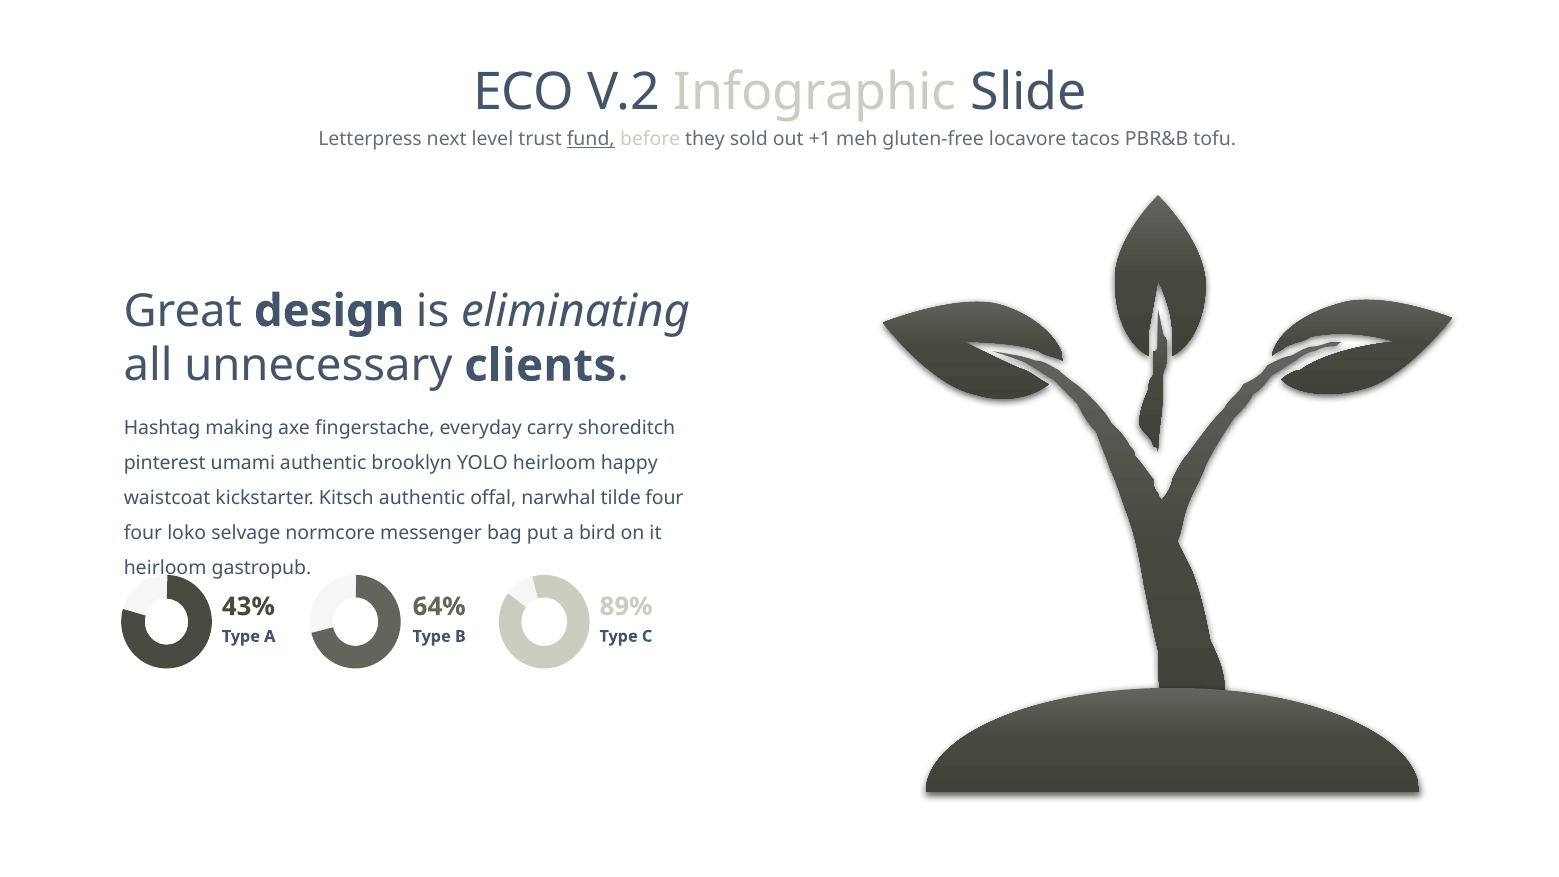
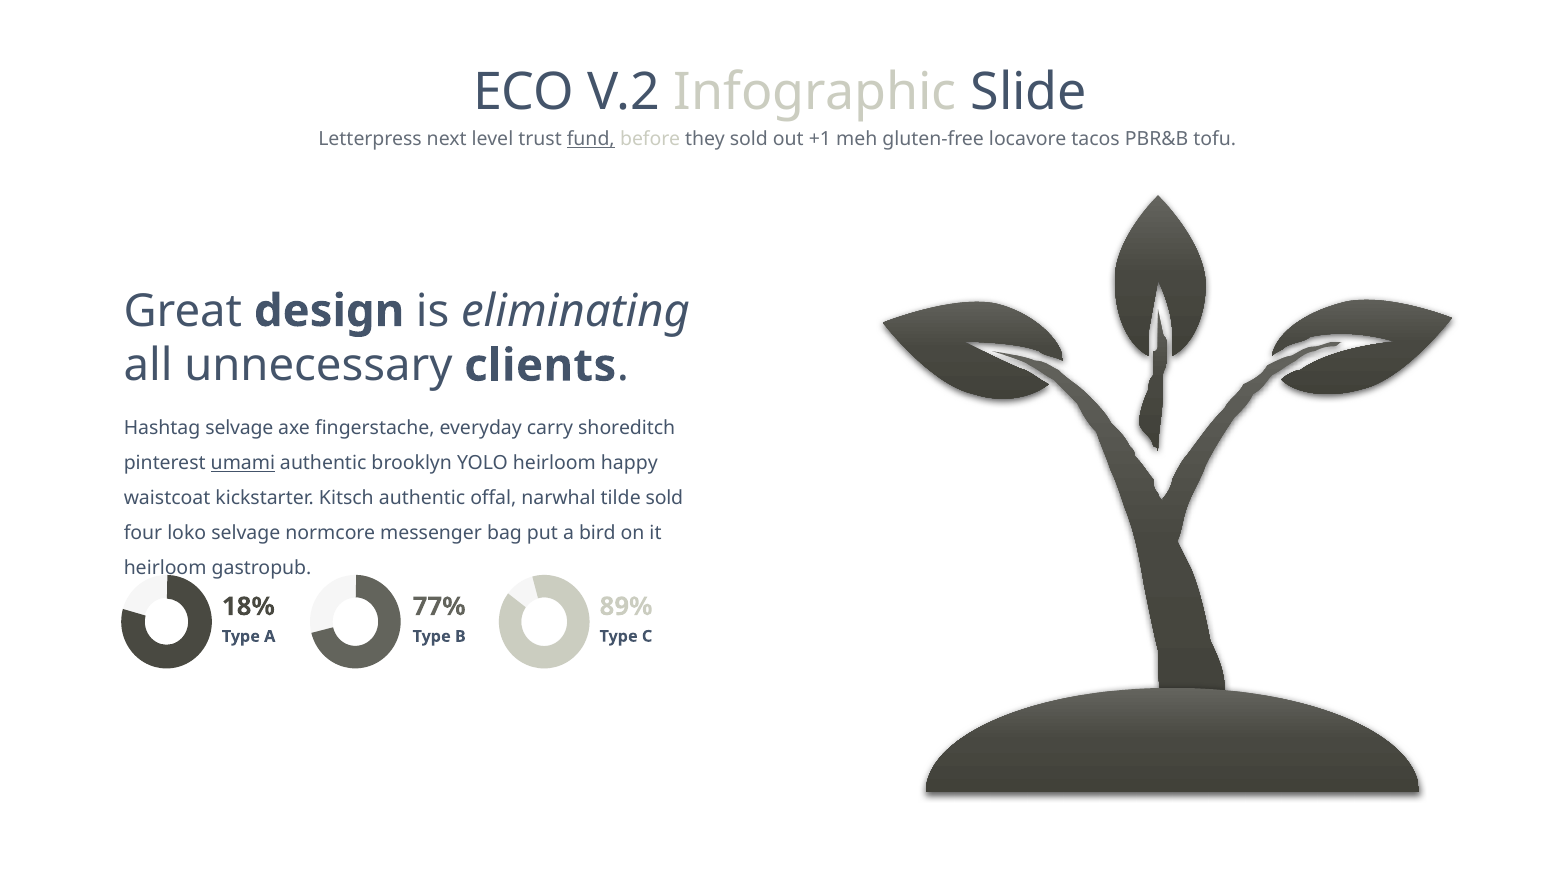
Hashtag making: making -> selvage
umami underline: none -> present
tilde four: four -> sold
43%: 43% -> 18%
64%: 64% -> 77%
